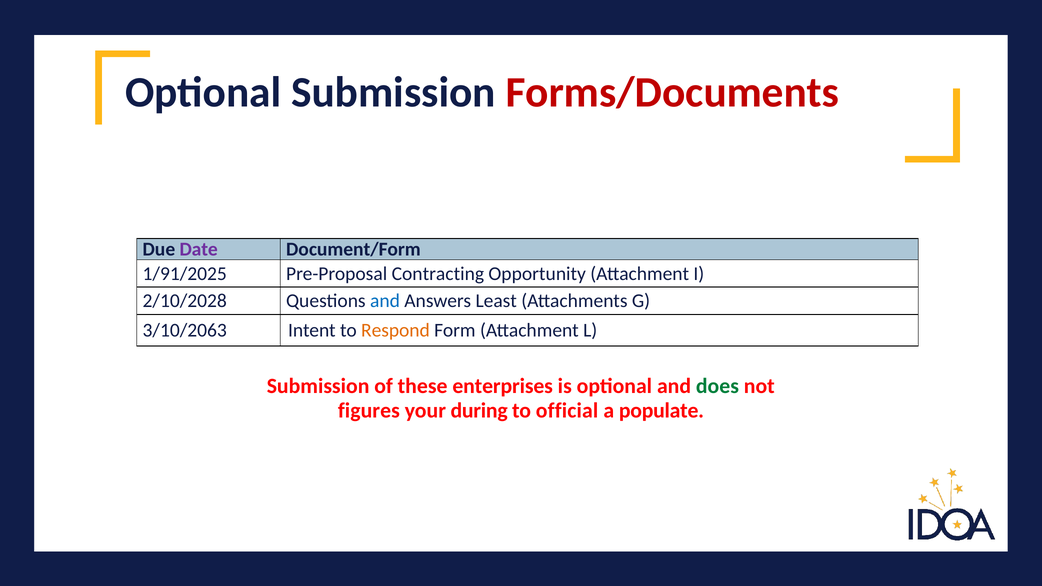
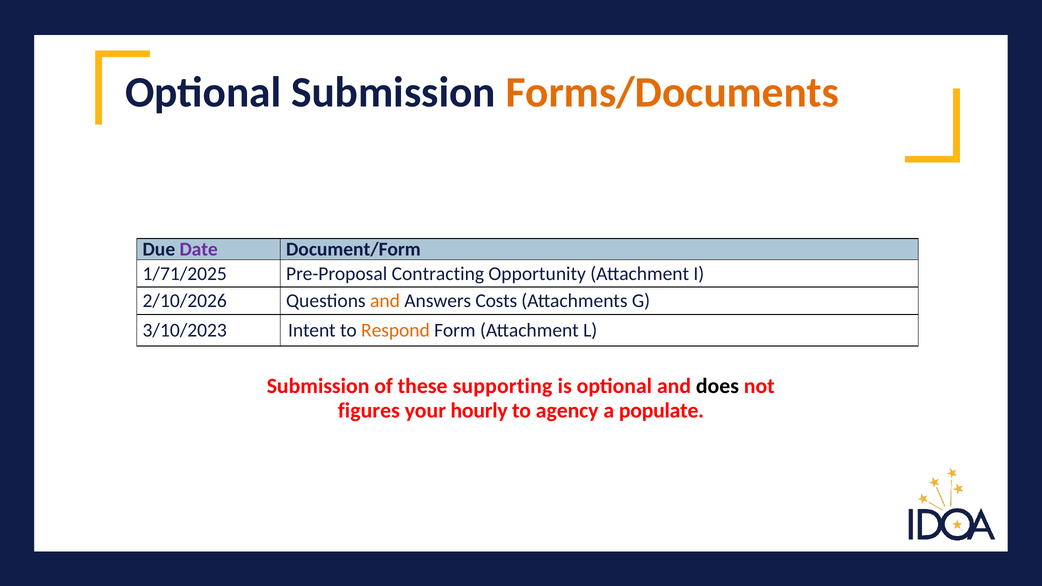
Forms/Documents colour: red -> orange
1/91/2025: 1/91/2025 -> 1/71/2025
2/10/2028: 2/10/2028 -> 2/10/2026
and at (385, 301) colour: blue -> orange
Least: Least -> Costs
3/10/2063: 3/10/2063 -> 3/10/2023
enterprises: enterprises -> supporting
does colour: green -> black
during: during -> hourly
official: official -> agency
